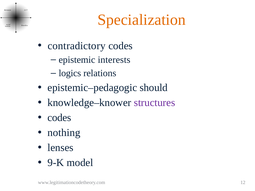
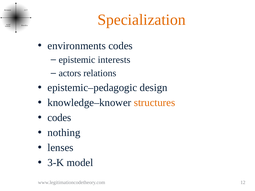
contradictory: contradictory -> environments
logics: logics -> actors
should: should -> design
structures colour: purple -> orange
9-K: 9-K -> 3-K
